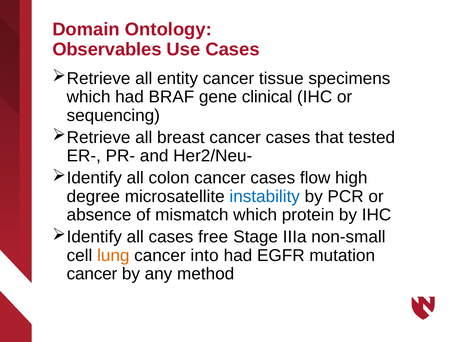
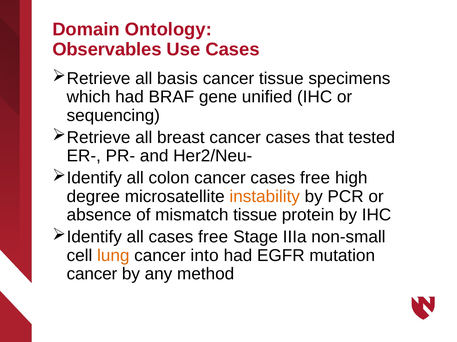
entity: entity -> basis
clinical: clinical -> unified
cancer cases flow: flow -> free
instability colour: blue -> orange
mismatch which: which -> tissue
